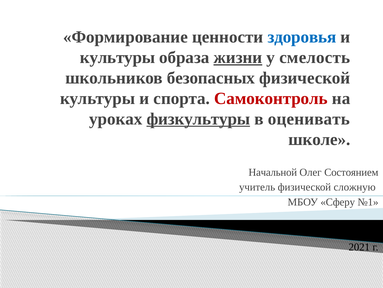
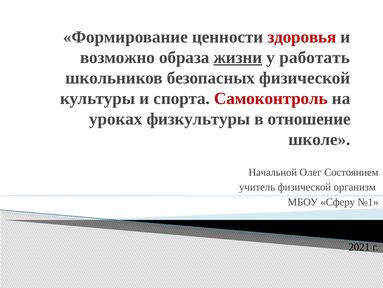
здоровья colour: blue -> red
культуры at (118, 57): культуры -> возможно
смелость: смелость -> работать
физкультуры underline: present -> none
оценивать: оценивать -> отношение
сложную: сложную -> организм
